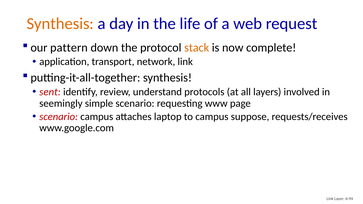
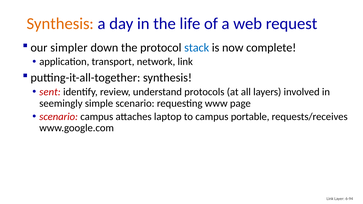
pattern: pattern -> simpler
stack colour: orange -> blue
suppose: suppose -> portable
